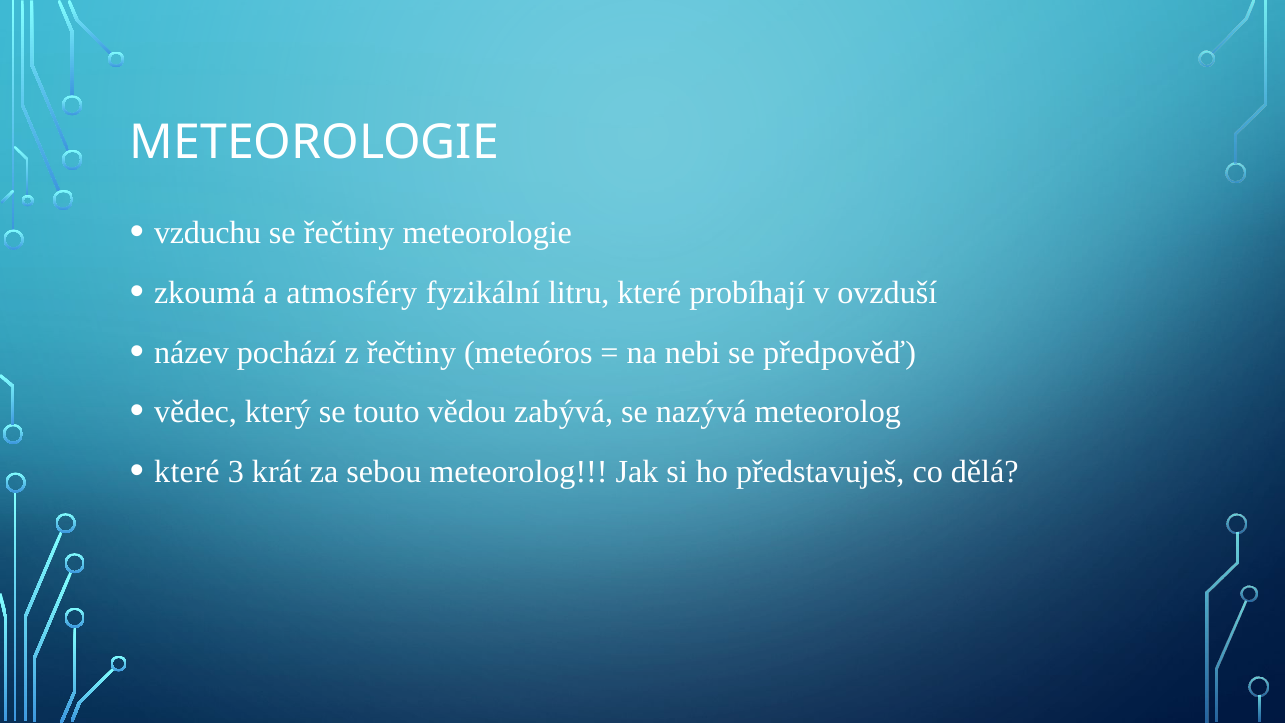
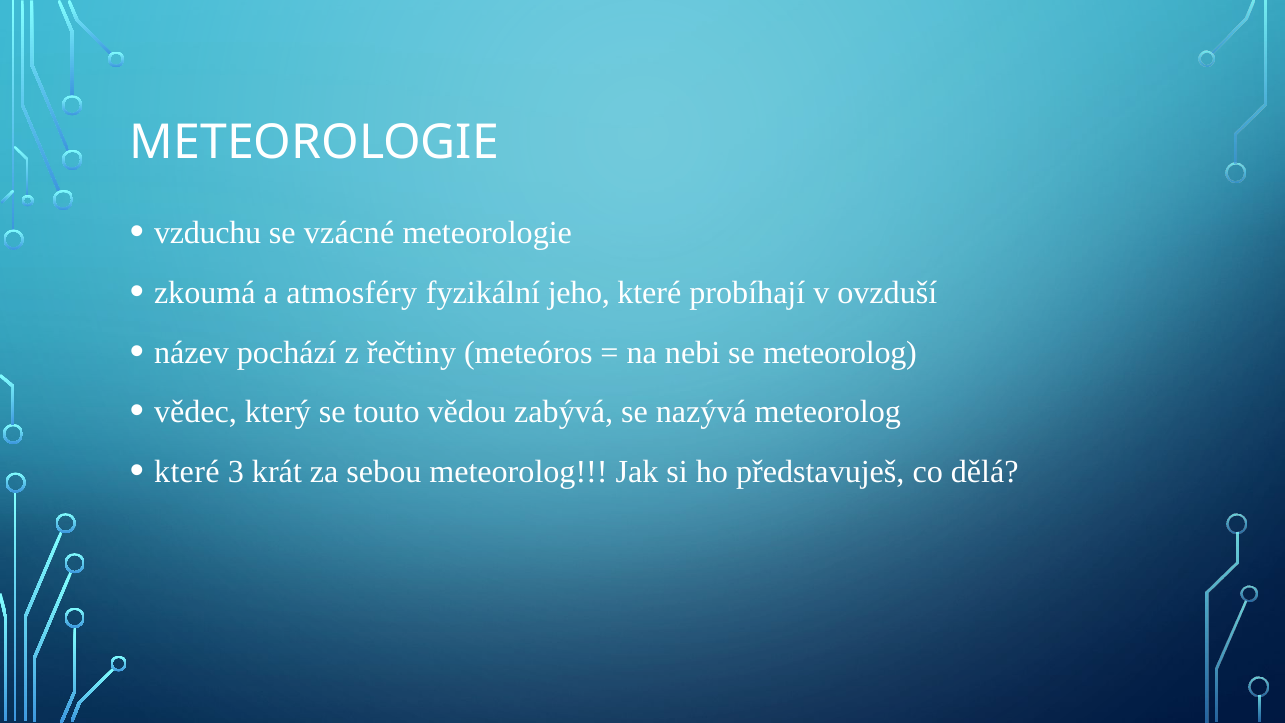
se řečtiny: řečtiny -> vzácné
litru: litru -> jeho
se předpověď: předpověď -> meteorolog
